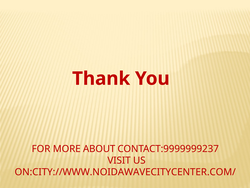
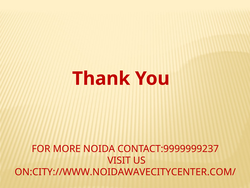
ABOUT: ABOUT -> NOIDA
